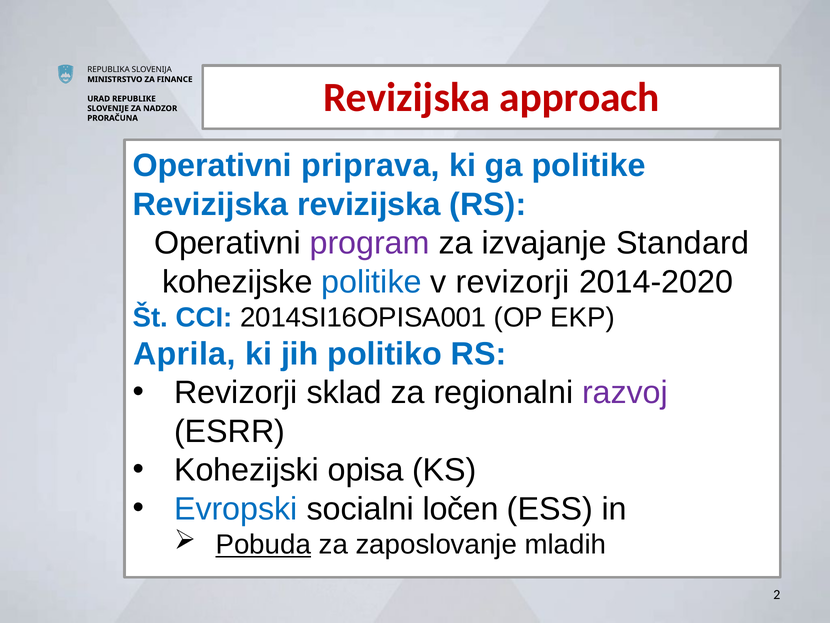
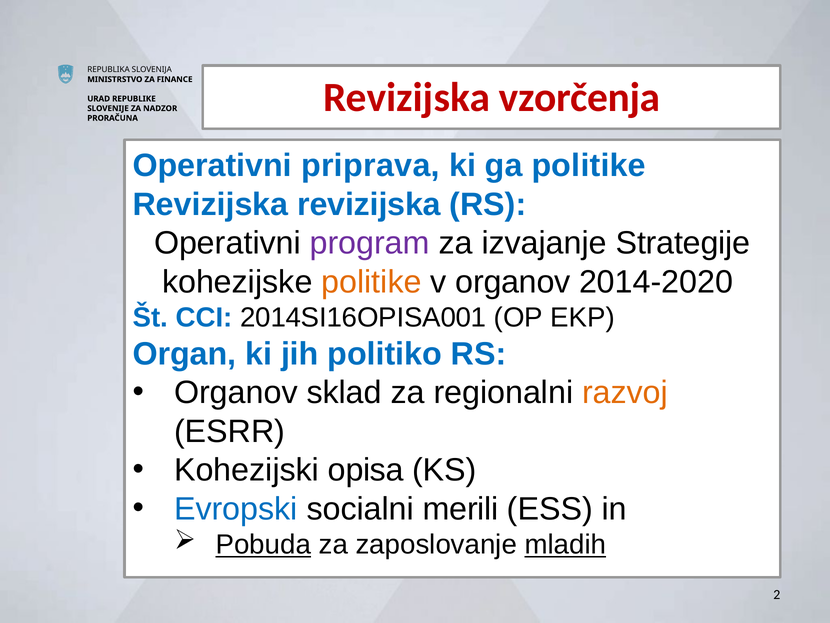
approach: approach -> vzorčenja
Standard: Standard -> Strategije
politike at (371, 282) colour: blue -> orange
v revizorji: revizorji -> organov
Aprila: Aprila -> Organ
Revizorji at (236, 392): Revizorji -> Organov
razvoj colour: purple -> orange
ločen: ločen -> merili
mladih underline: none -> present
